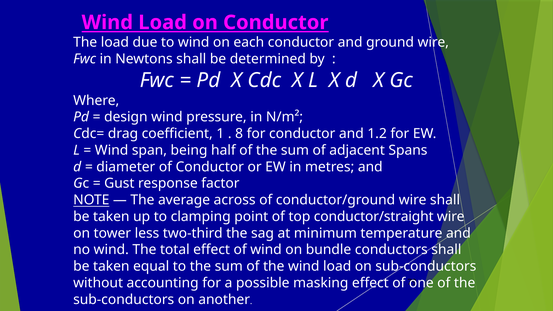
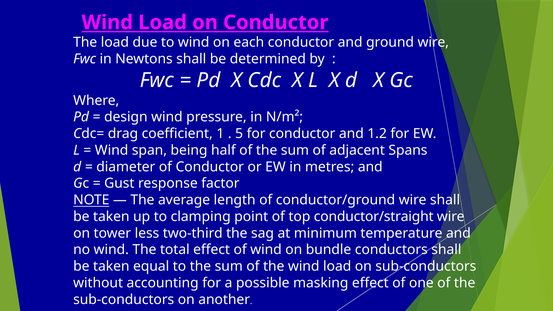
8: 8 -> 5
across: across -> length
